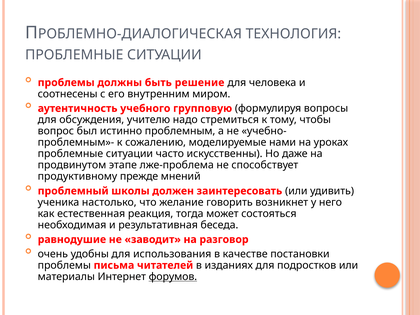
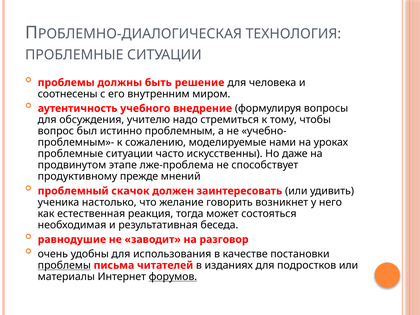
групповую: групповую -> внедрение
школы: школы -> скачок
проблемы at (64, 265) underline: none -> present
